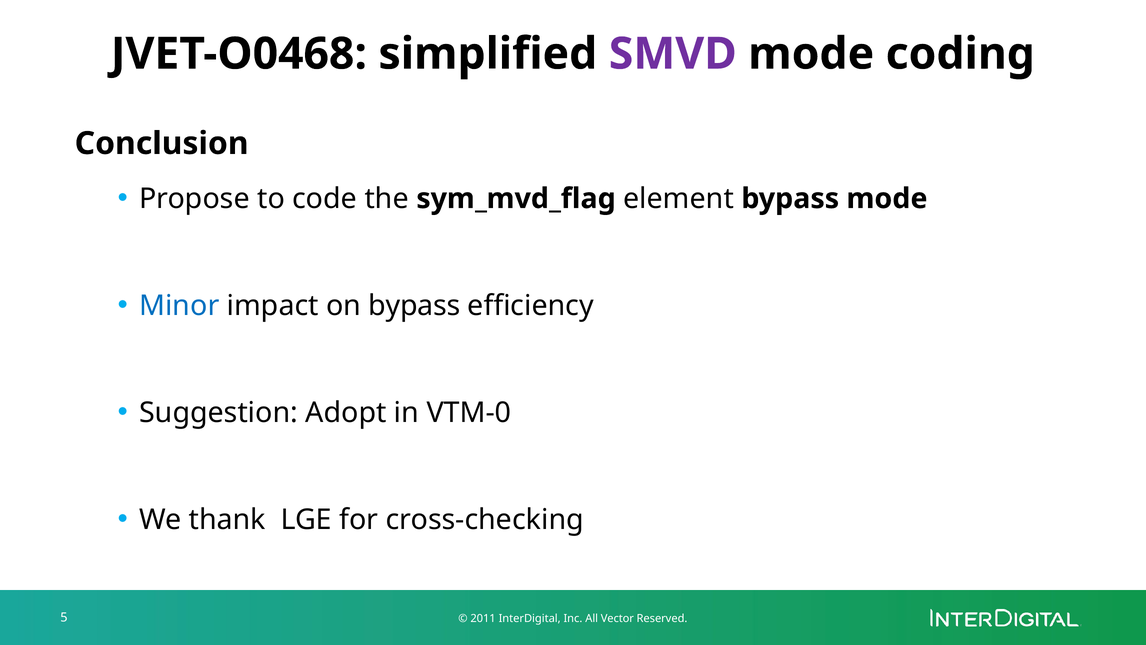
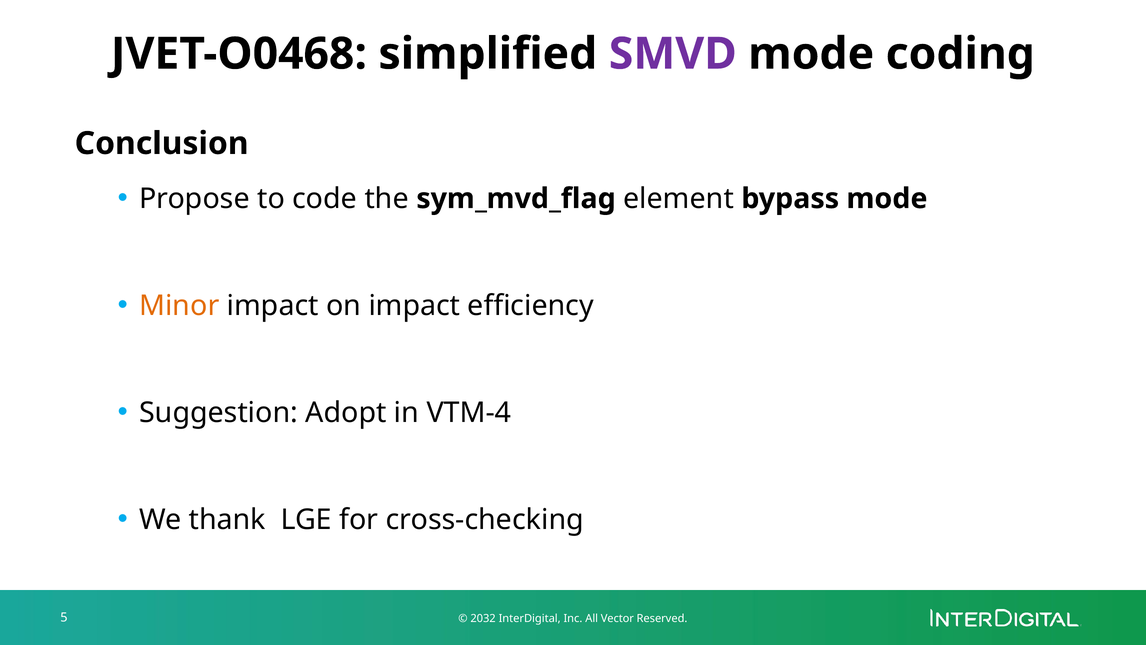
Minor colour: blue -> orange
on bypass: bypass -> impact
VTM-0: VTM-0 -> VTM-4
2011: 2011 -> 2032
